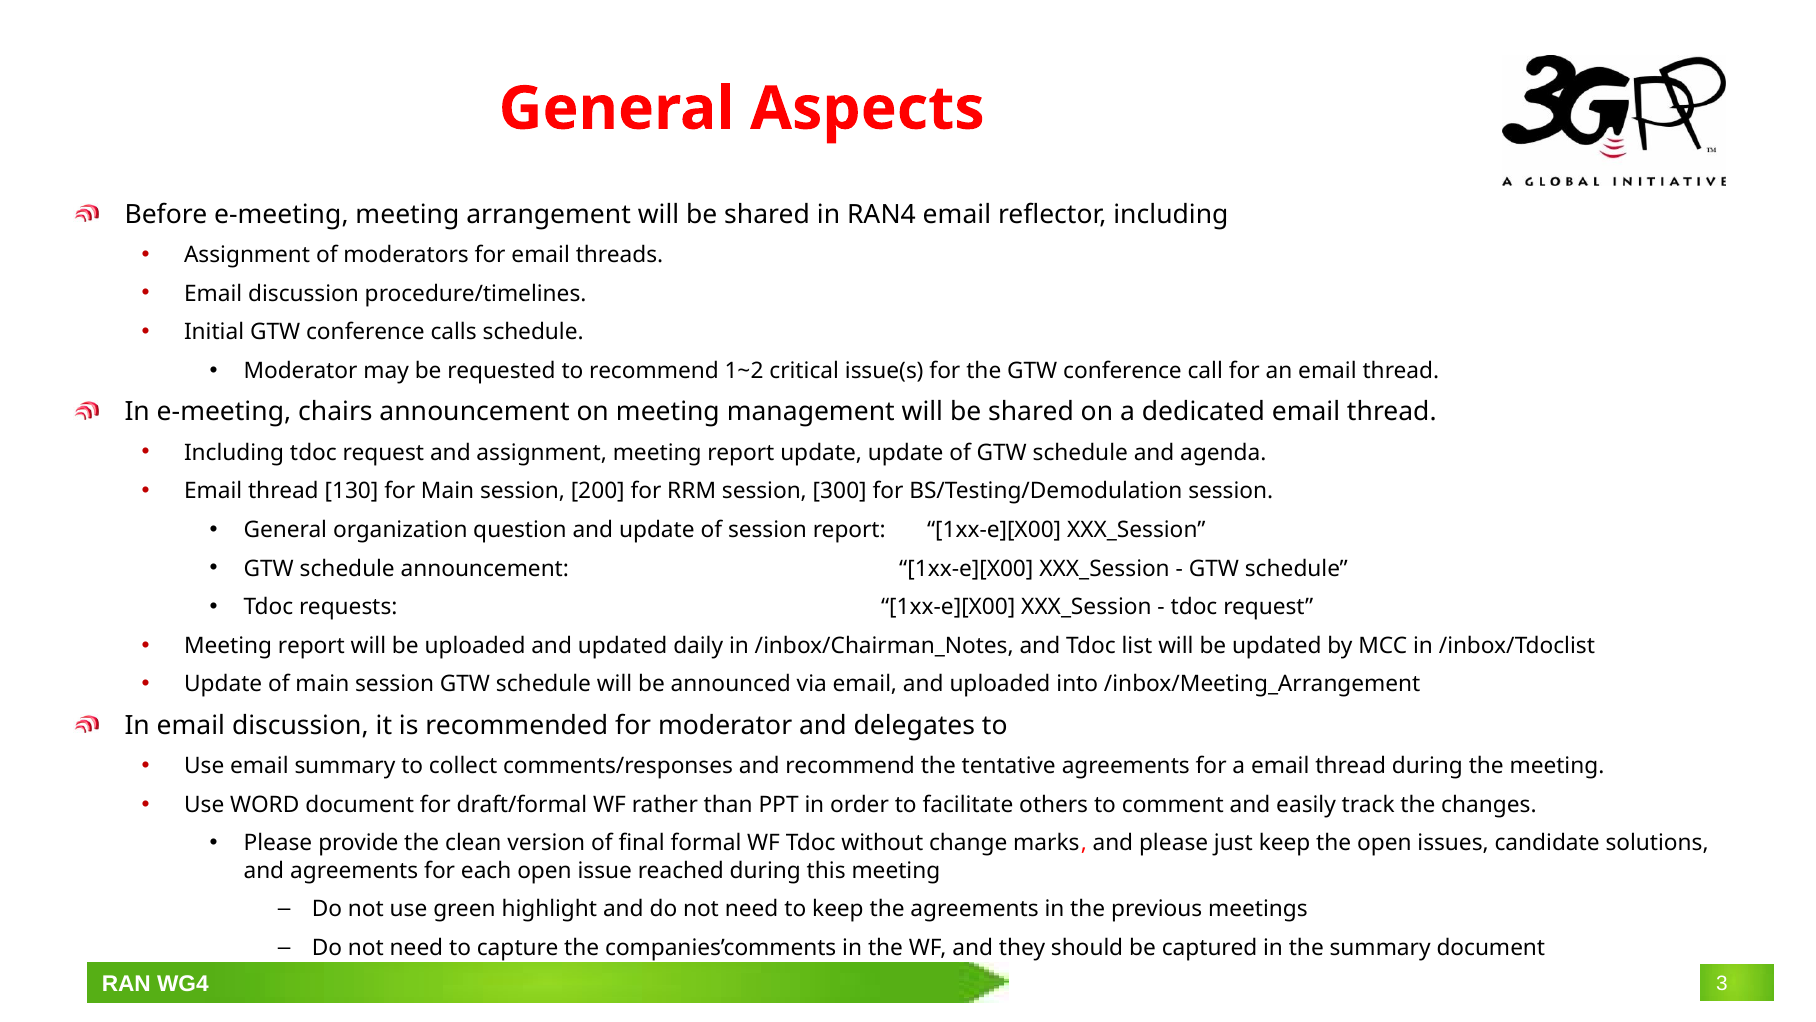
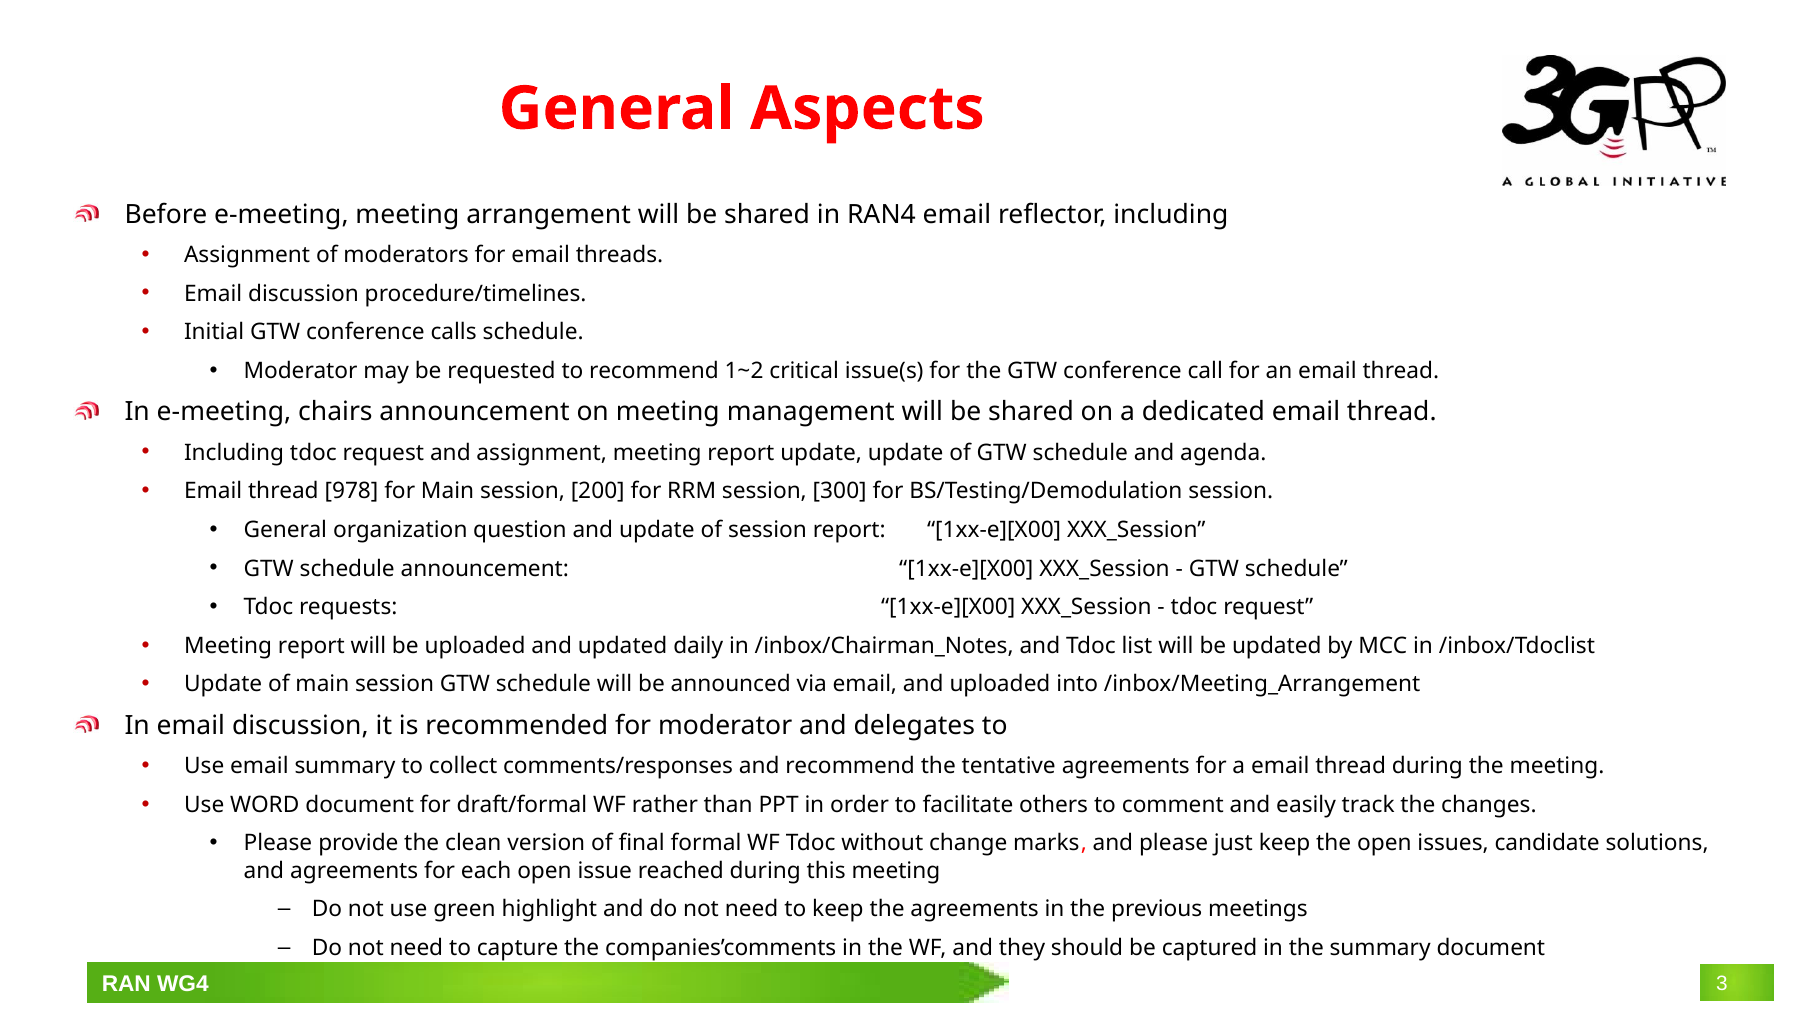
130: 130 -> 978
